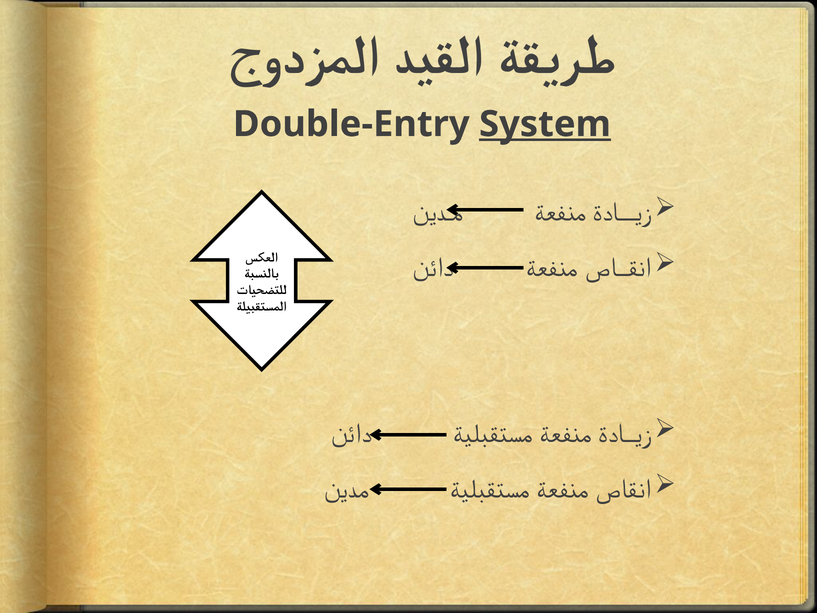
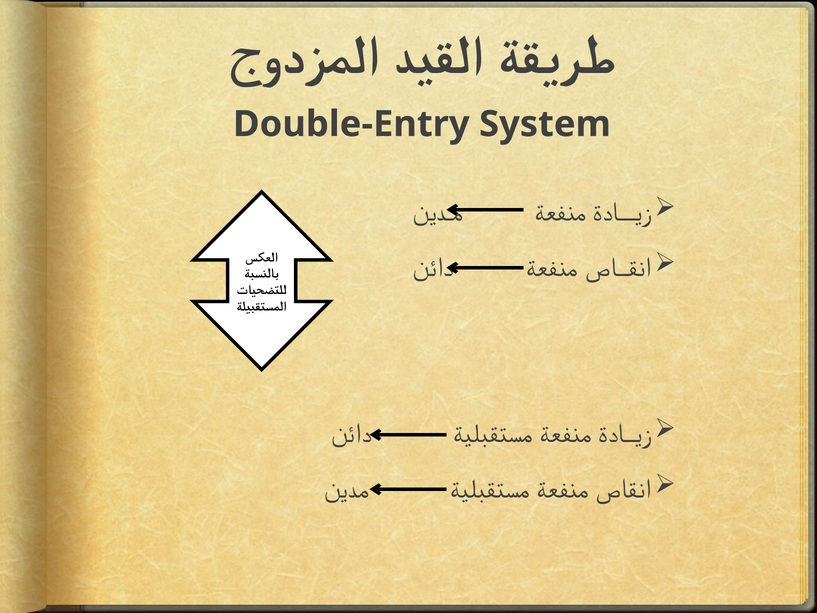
System underline: present -> none
